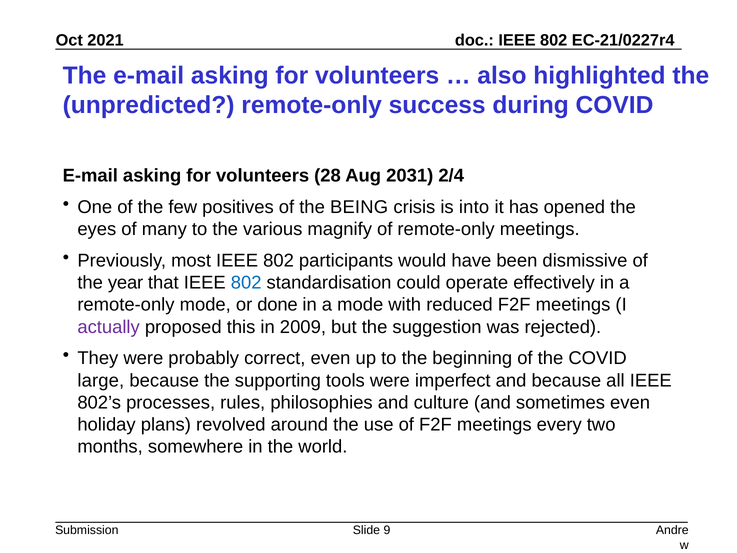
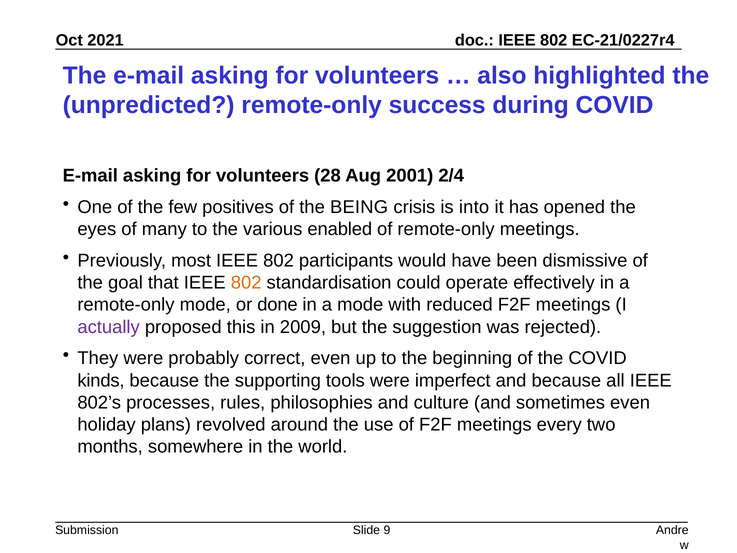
2031: 2031 -> 2001
magnify: magnify -> enabled
year: year -> goal
802 at (246, 283) colour: blue -> orange
large: large -> kinds
